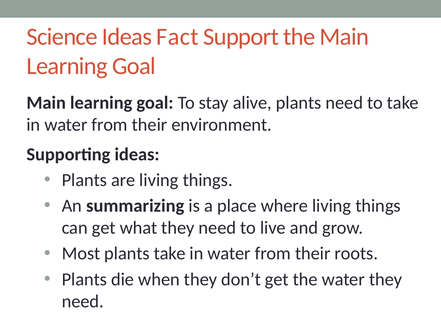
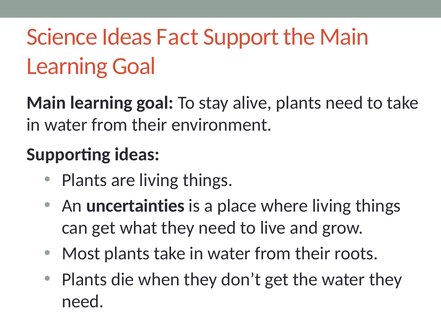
summarizing: summarizing -> uncertainties
